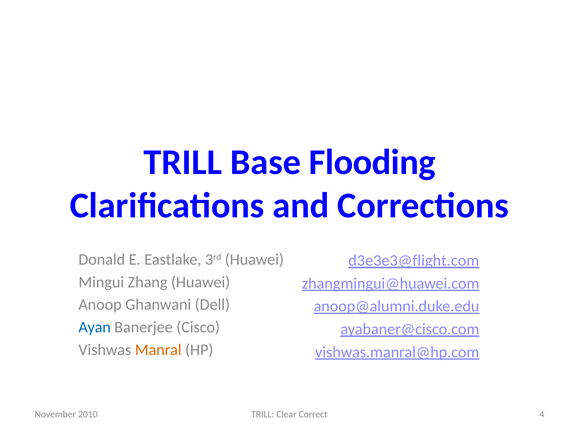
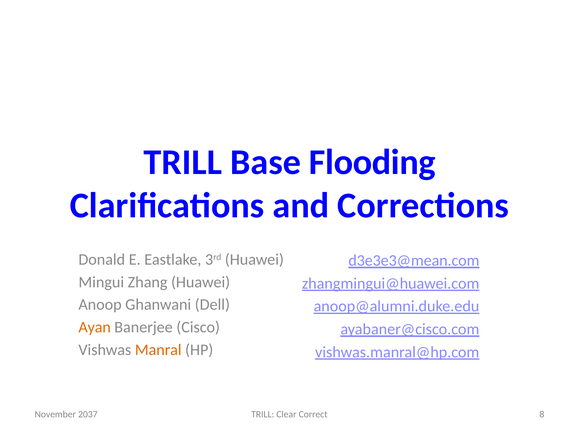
d3e3e3@flight.com: d3e3e3@flight.com -> d3e3e3@mean.com
Ayan colour: blue -> orange
4: 4 -> 8
2010: 2010 -> 2037
